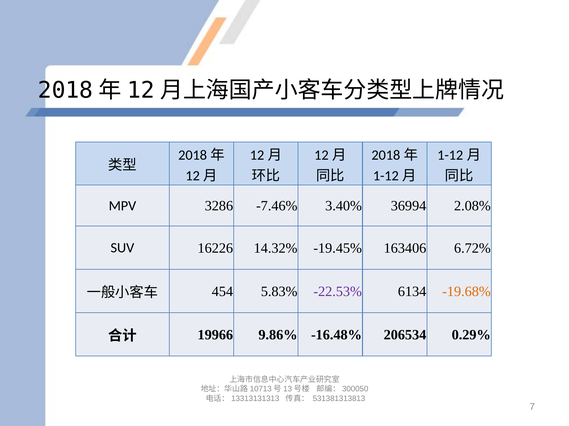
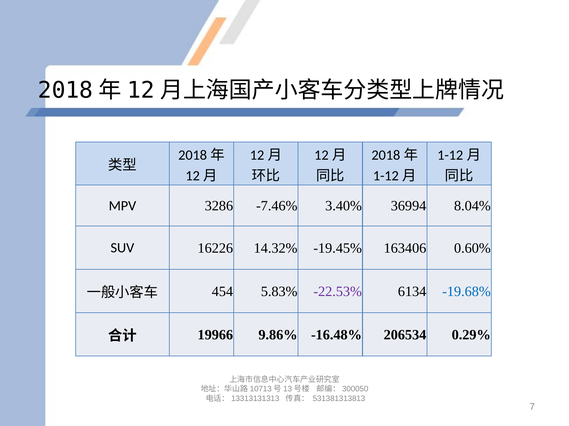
2.08%: 2.08% -> 8.04%
6.72%: 6.72% -> 0.60%
-19.68% colour: orange -> blue
